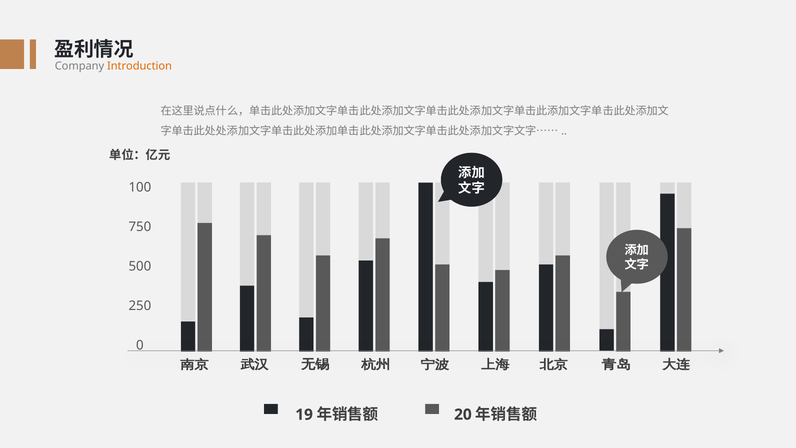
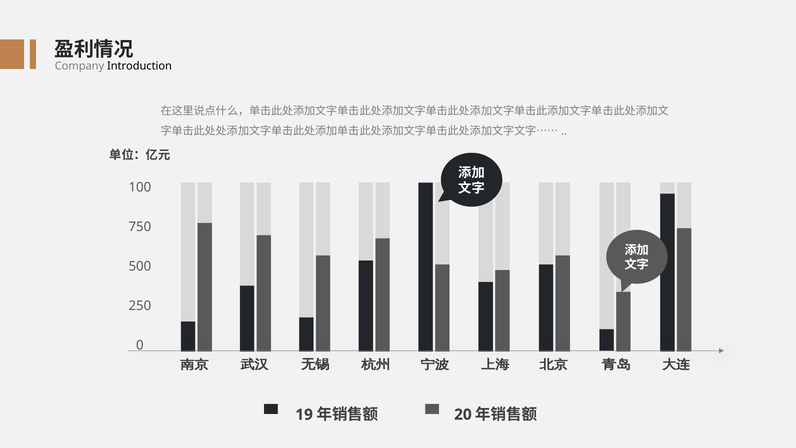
Introduction colour: orange -> black
